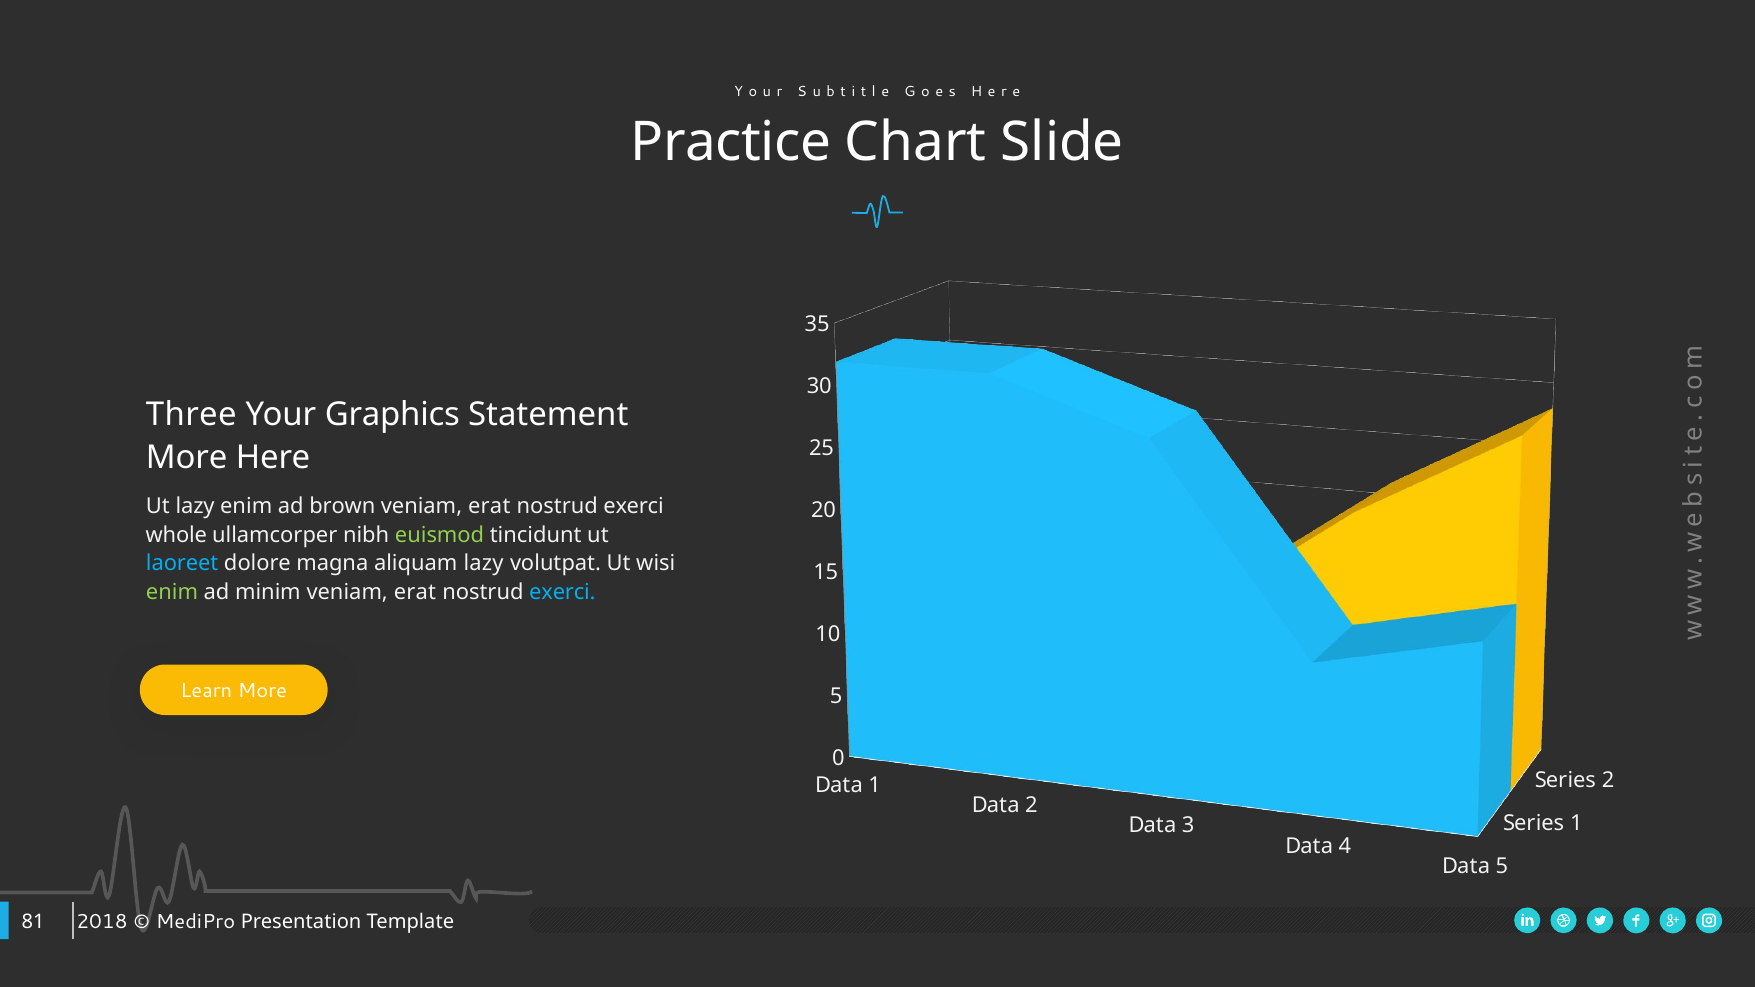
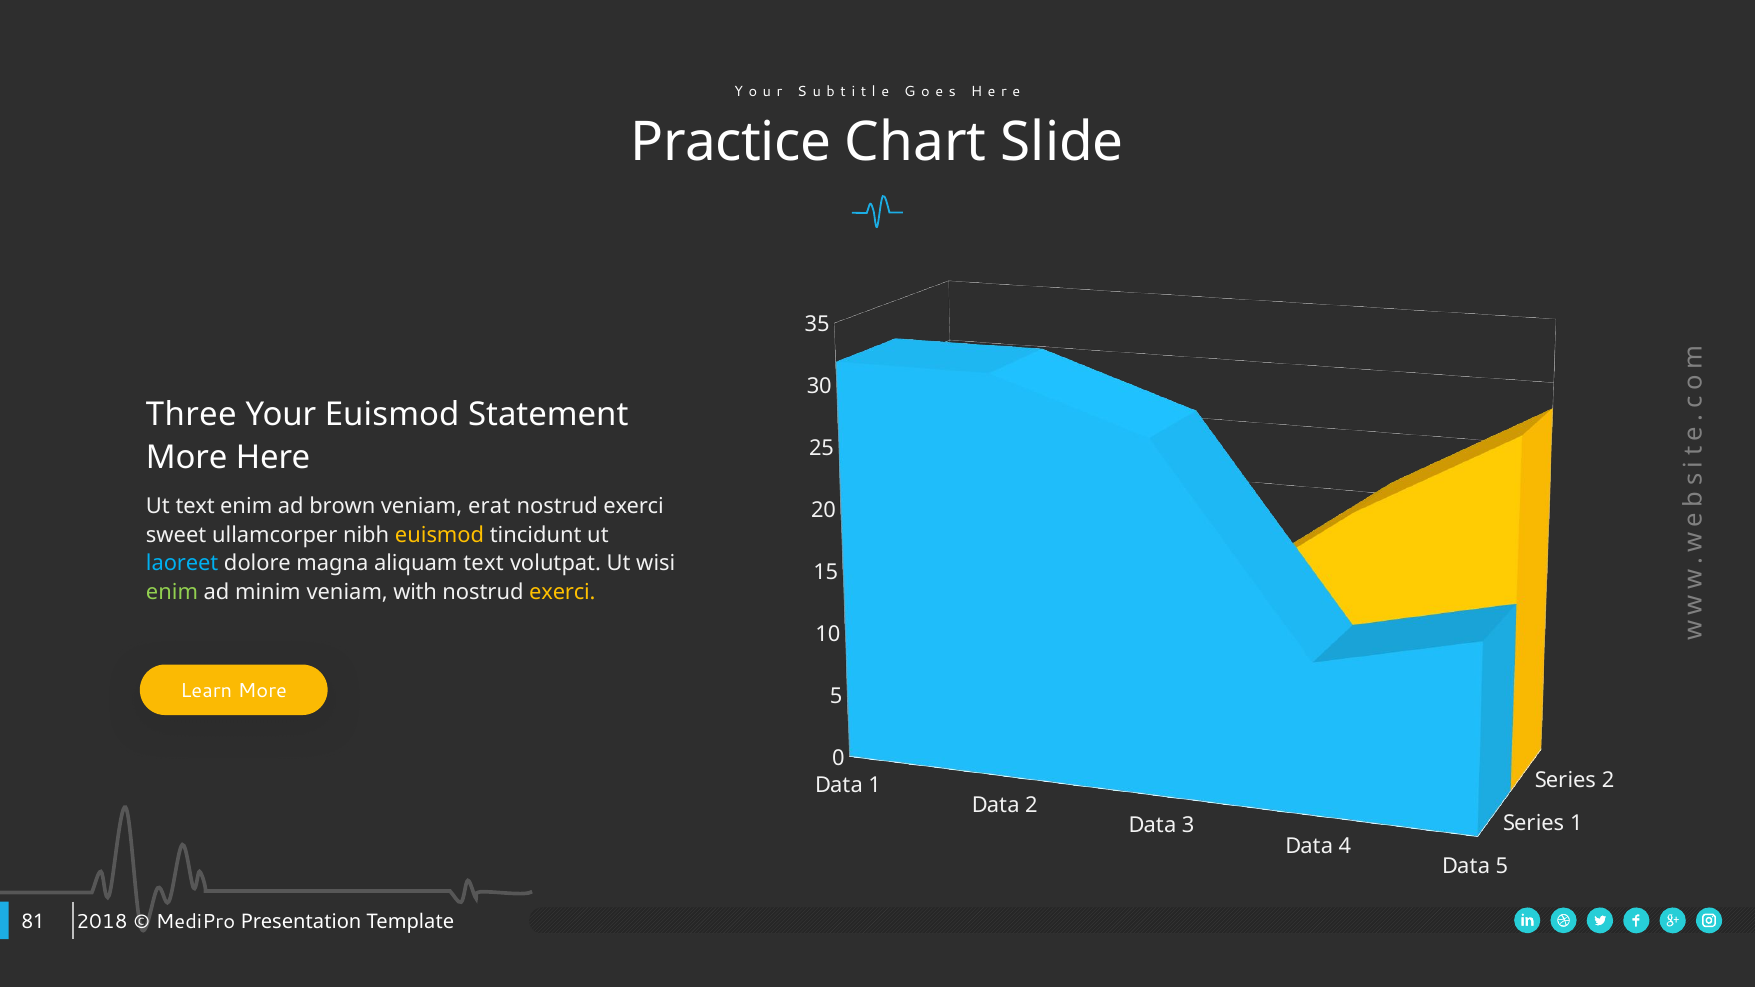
Your Graphics: Graphics -> Euismod
Ut lazy: lazy -> text
whole: whole -> sweet
euismod at (440, 535) colour: light green -> yellow
aliquam lazy: lazy -> text
minim veniam erat: erat -> with
exerci at (562, 593) colour: light blue -> yellow
